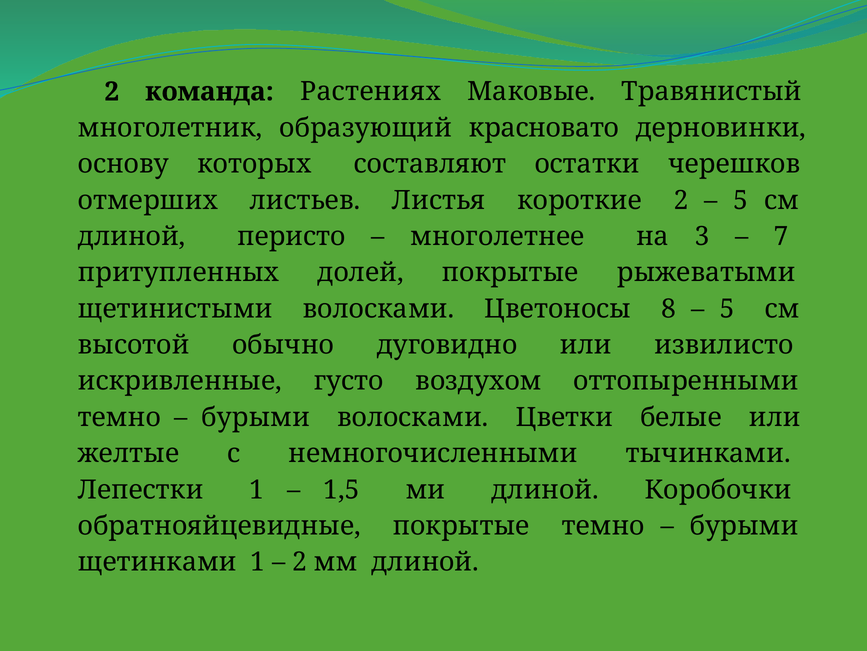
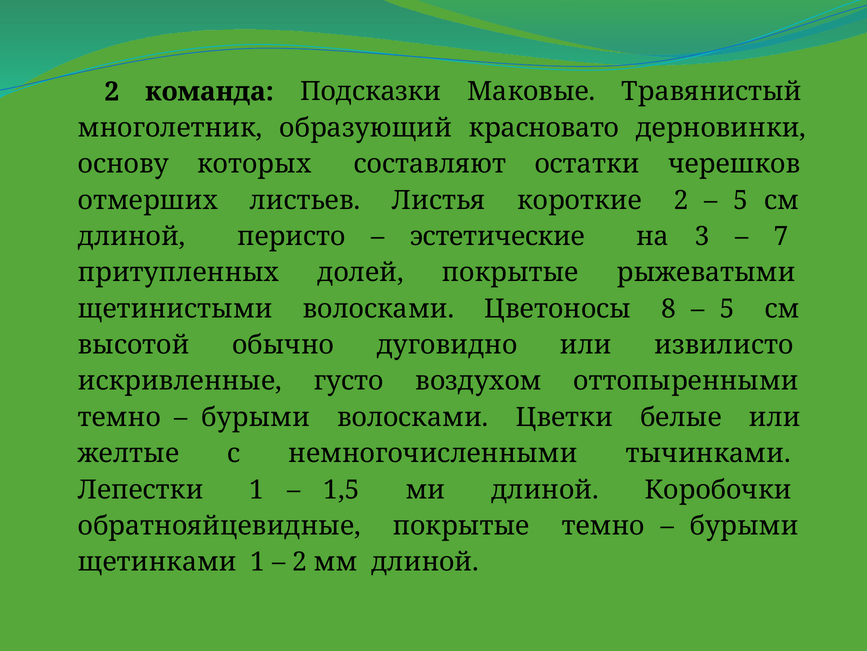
Растениях: Растениях -> Подсказки
многолетнее: многолетнее -> эстетические
